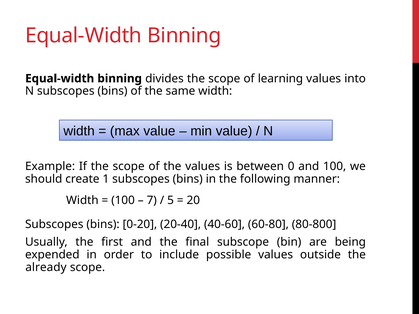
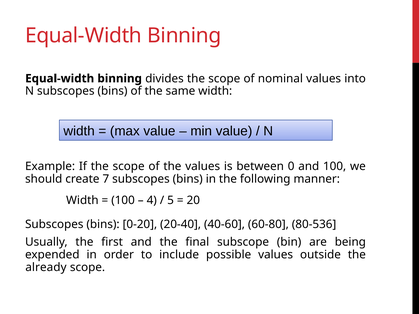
learning: learning -> nominal
1: 1 -> 7
7: 7 -> 4
80-800: 80-800 -> 80-536
